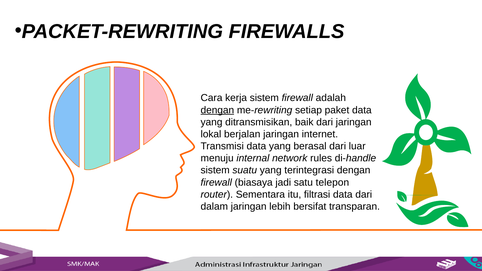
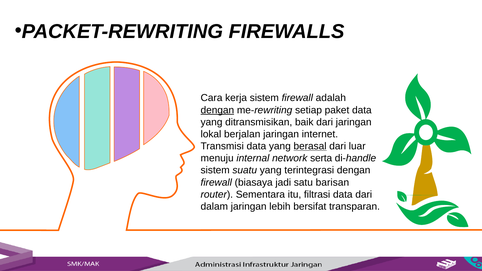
berasal underline: none -> present
rules: rules -> serta
telepon: telepon -> barisan
